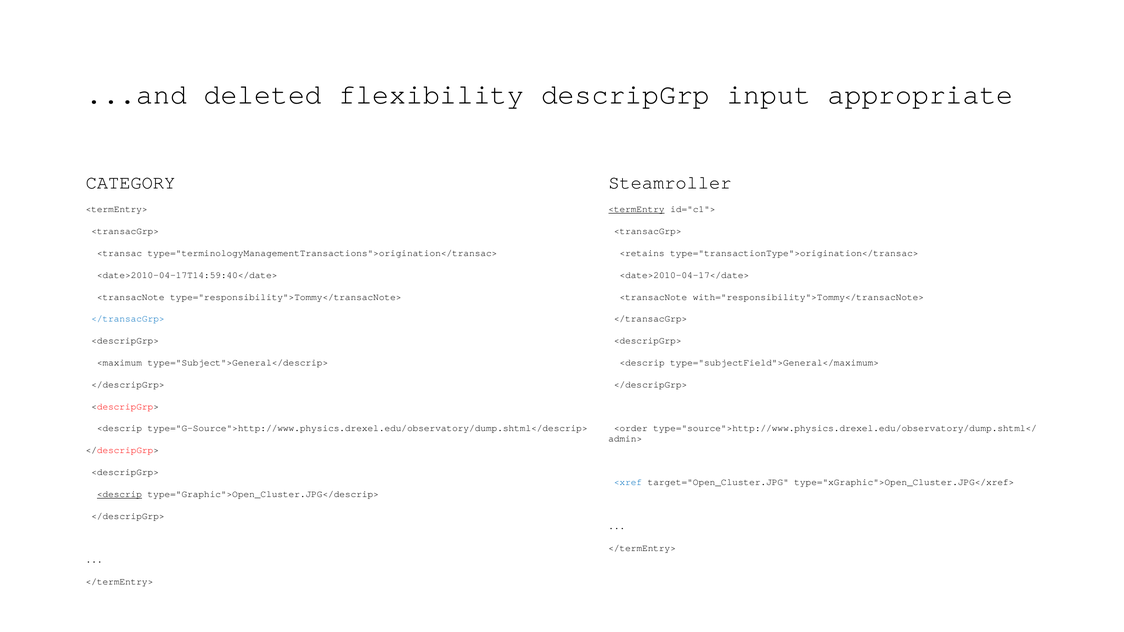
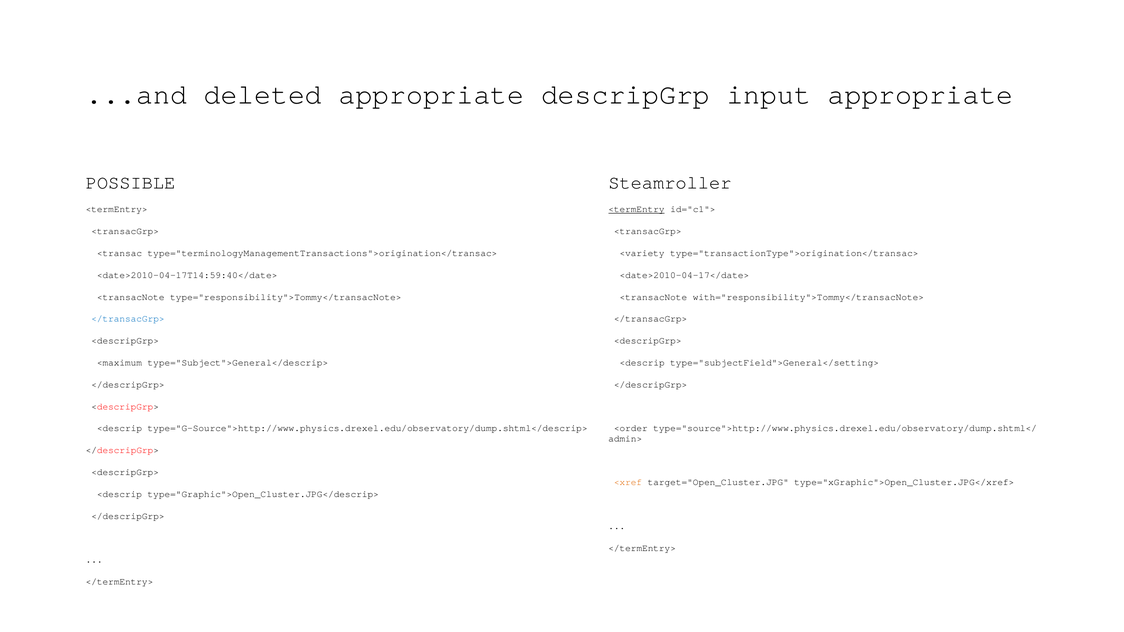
deleted flexibility: flexibility -> appropriate
CATEGORY: CATEGORY -> POSSIBLE
<retains: <retains -> <variety
type="subjectField">General</maximum>: type="subjectField">General</maximum> -> type="subjectField">General</setting>
<xref colour: blue -> orange
<descrip at (119, 494) underline: present -> none
